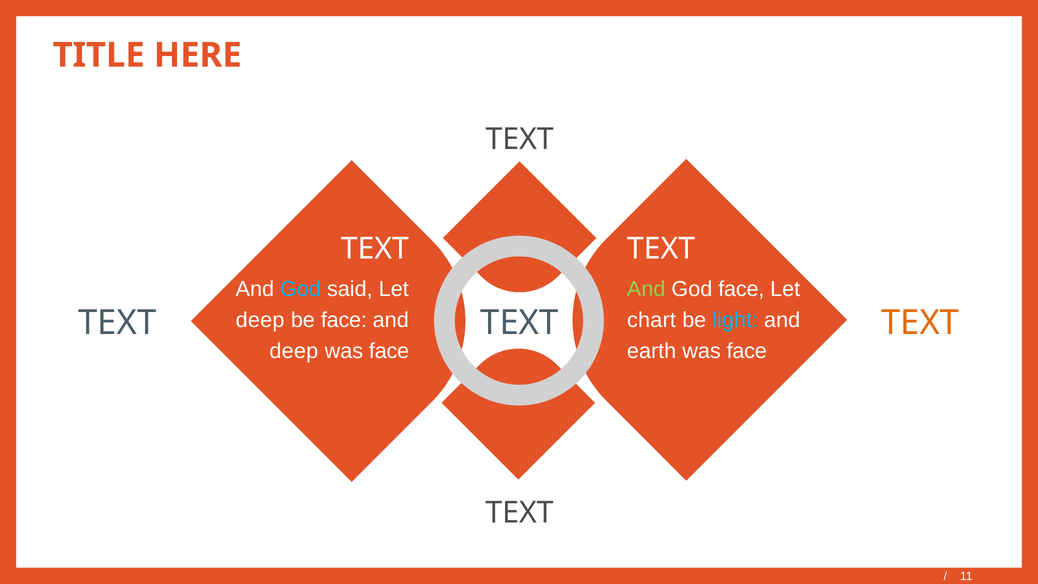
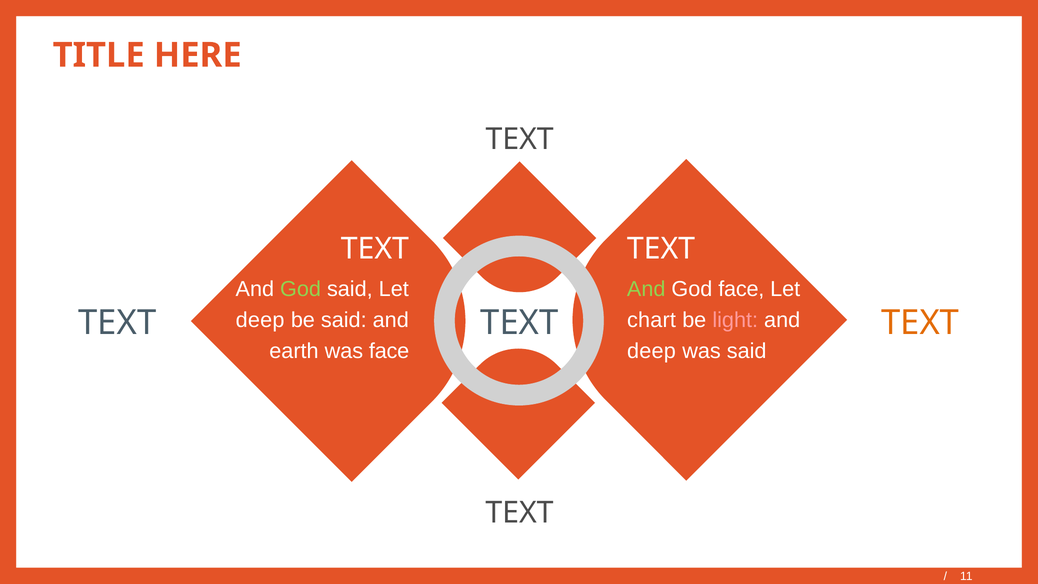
God at (301, 289) colour: light blue -> light green
be face: face -> said
light colour: light blue -> pink
deep at (294, 351): deep -> earth
earth at (652, 351): earth -> deep
face at (747, 351): face -> said
